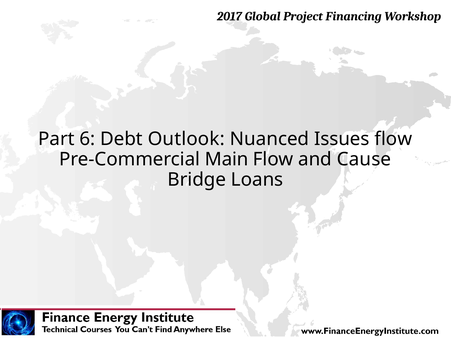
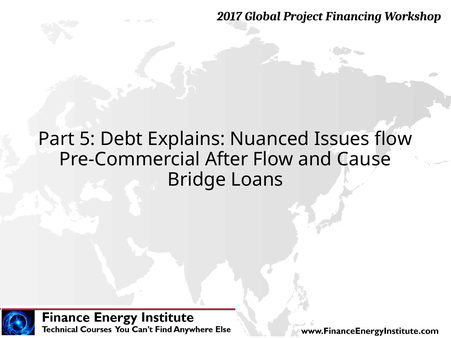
6: 6 -> 5
Outlook: Outlook -> Explains
Main: Main -> After
